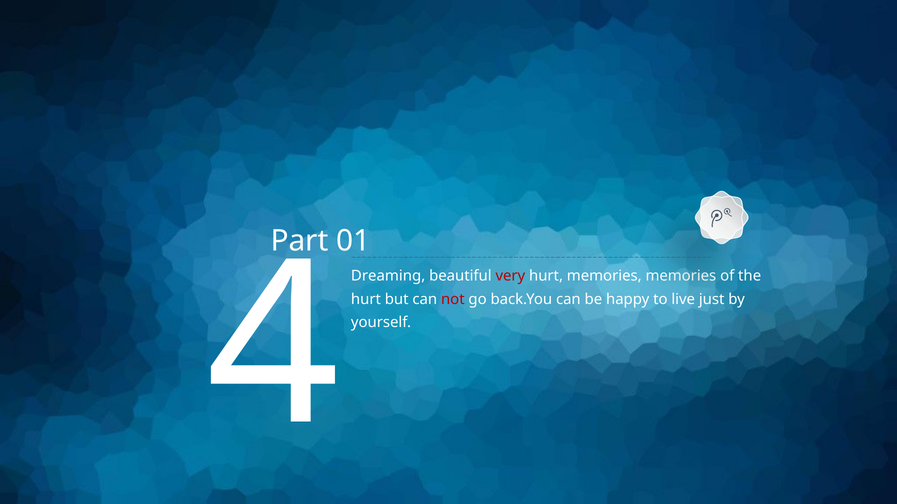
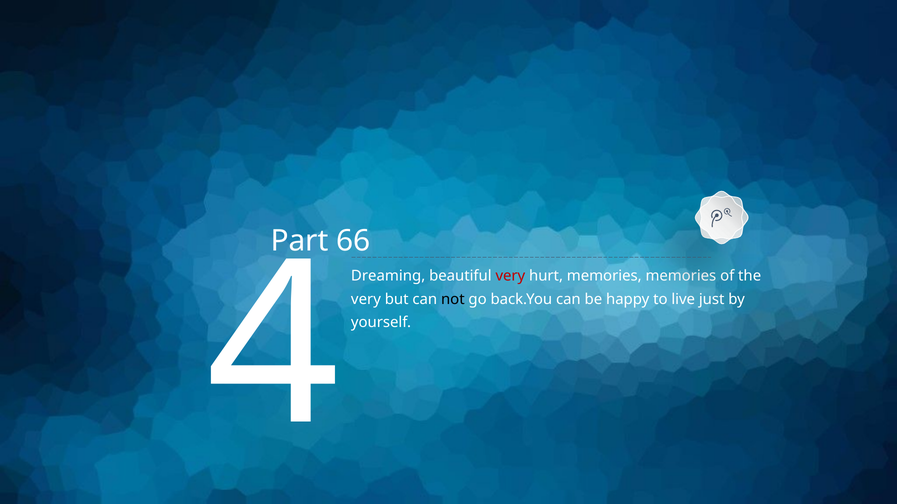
01: 01 -> 66
hurt at (366, 299): hurt -> very
not colour: red -> black
